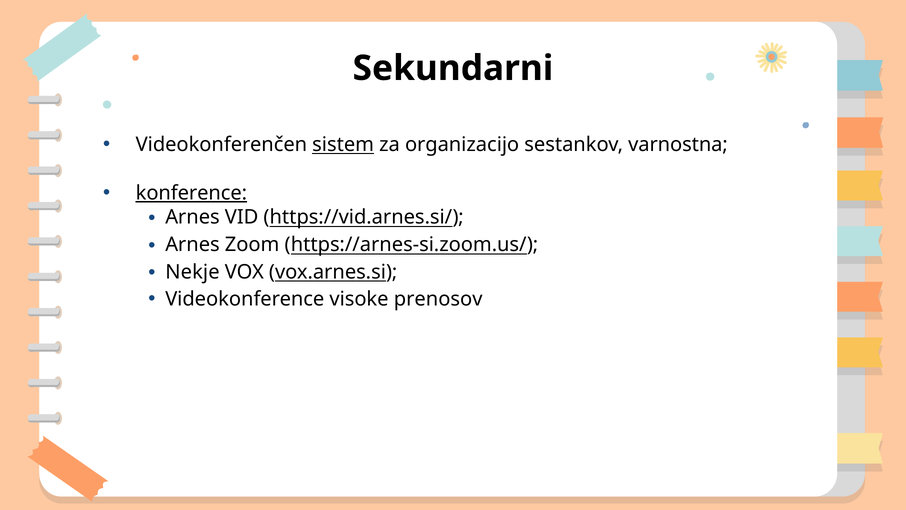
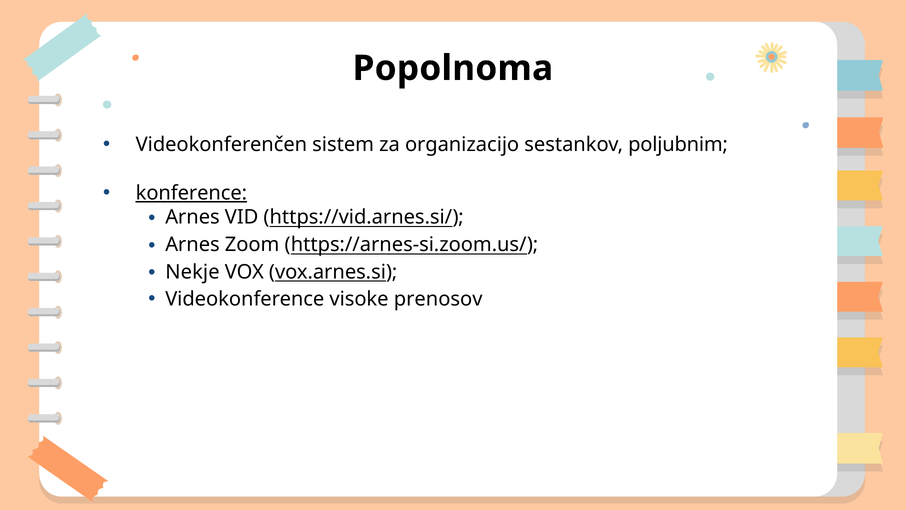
Sekundarni: Sekundarni -> Popolnoma
sistem underline: present -> none
varnostna: varnostna -> poljubnim
